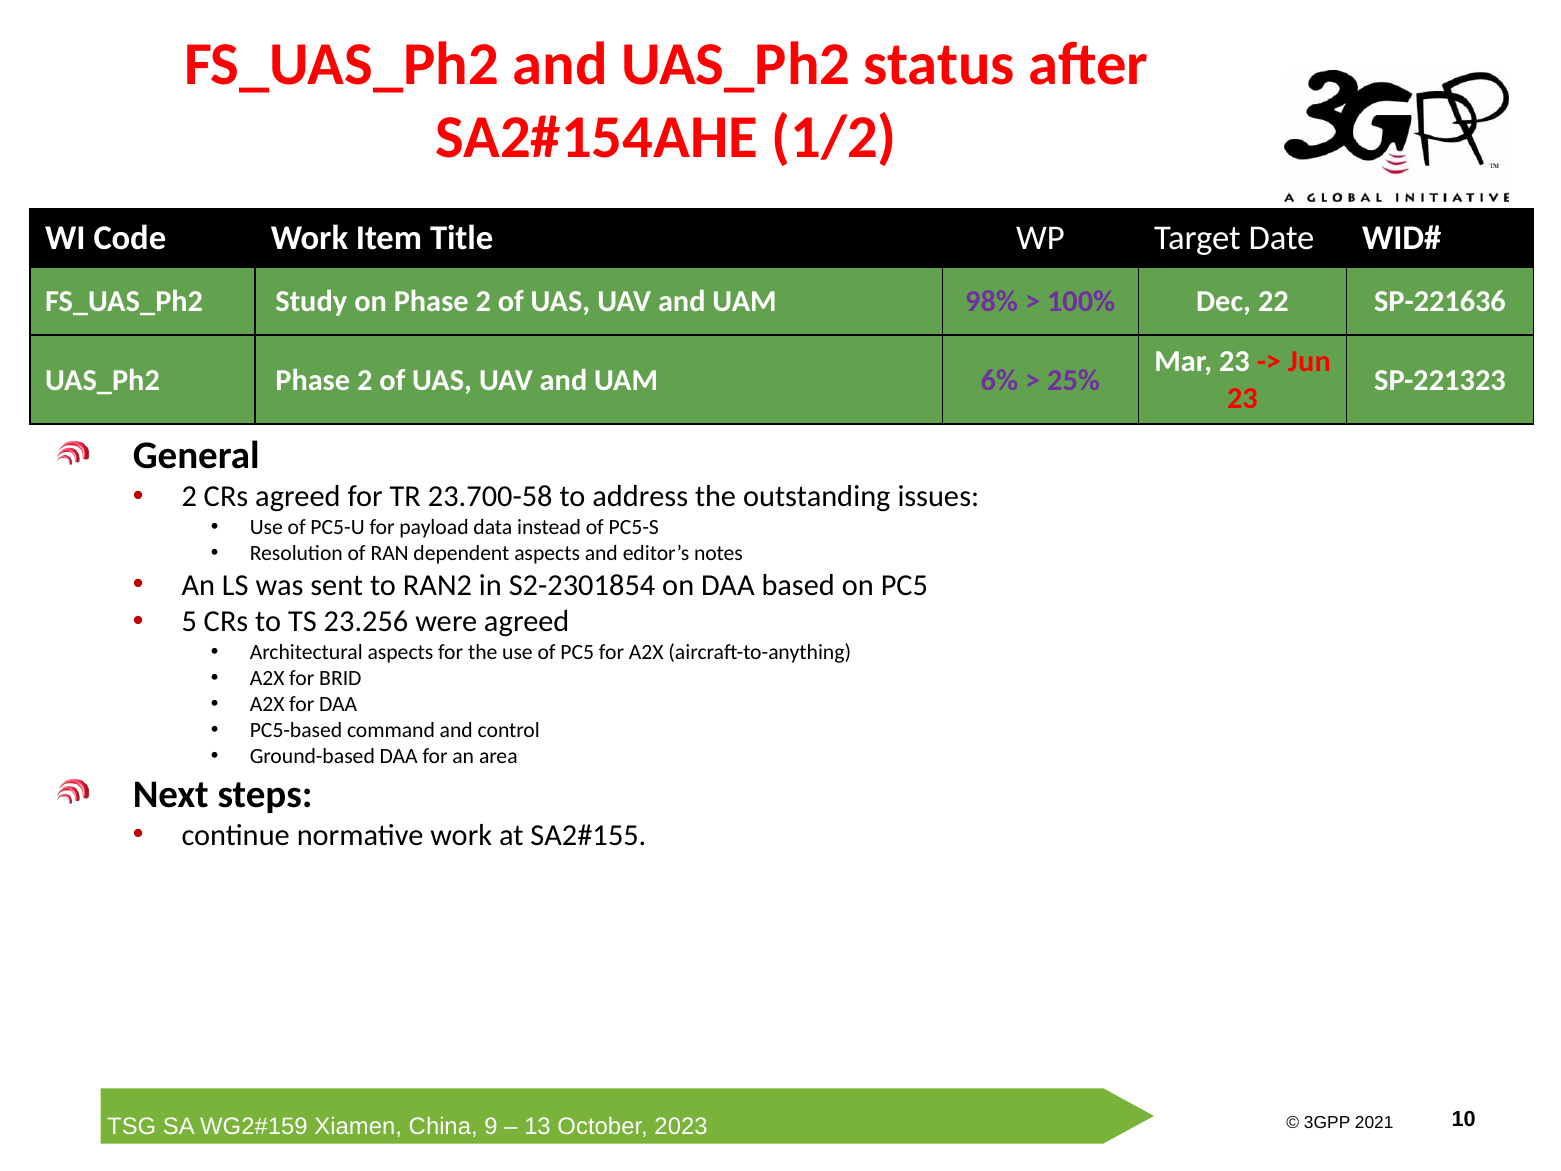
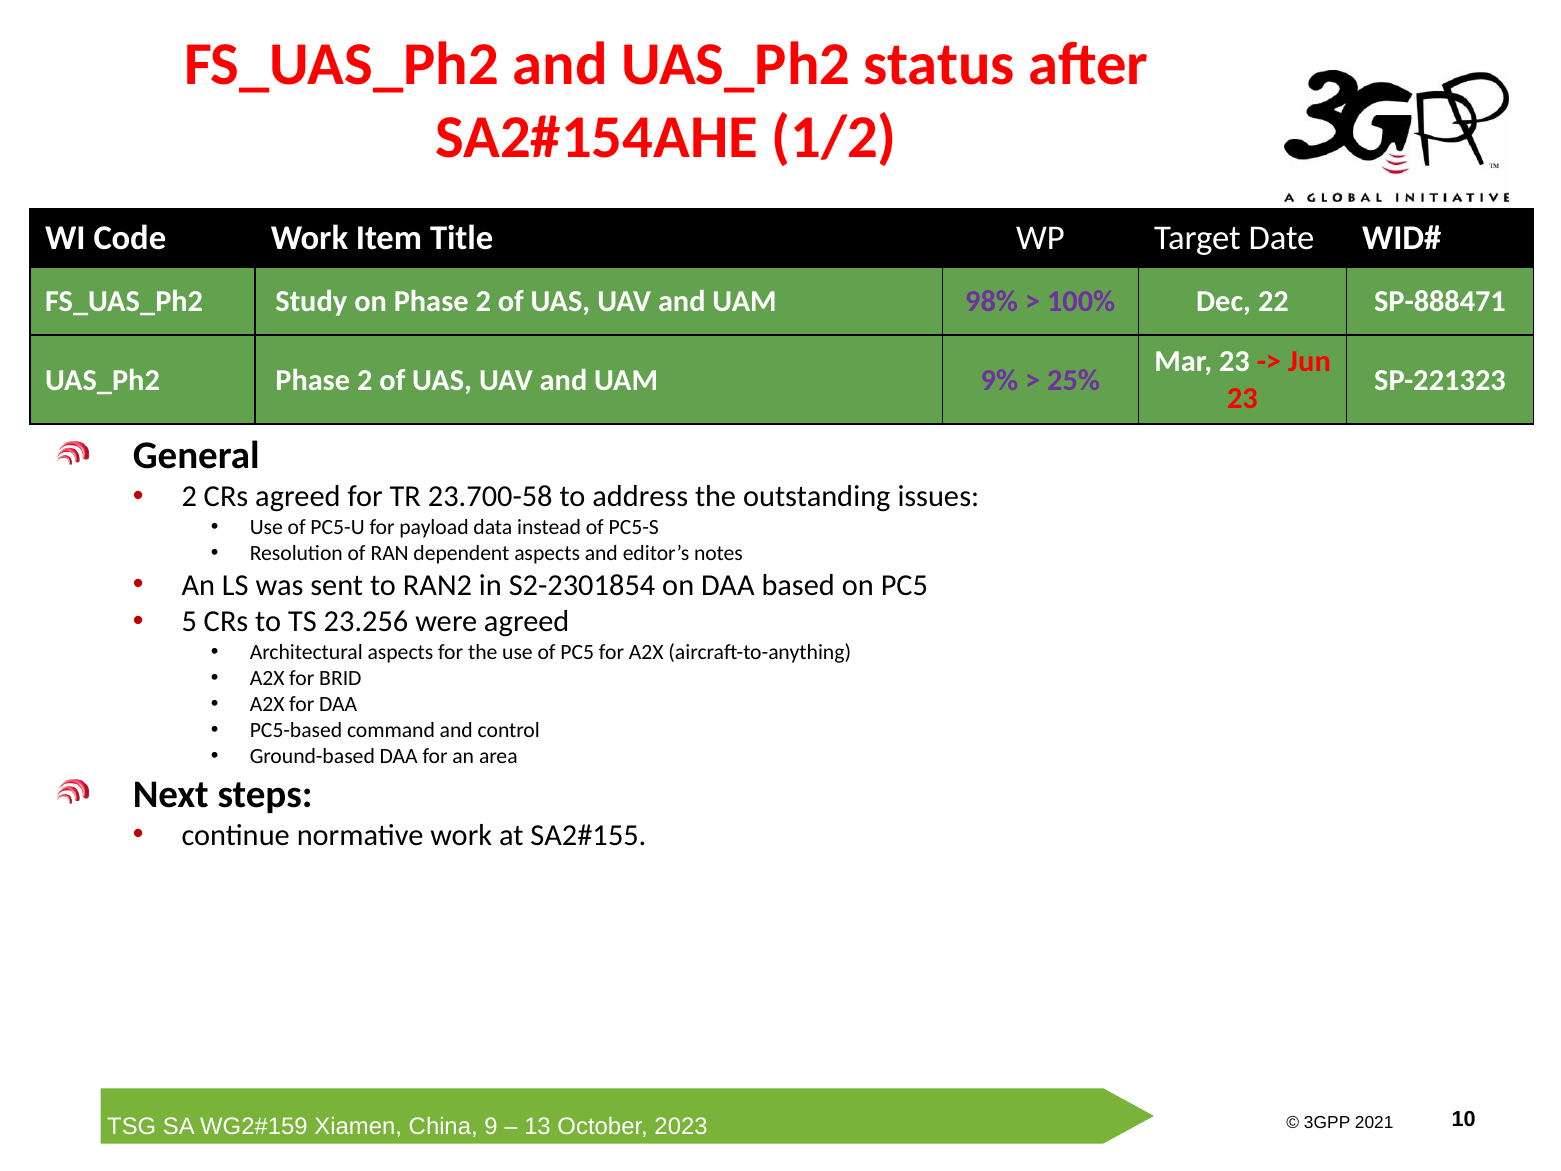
SP-221636: SP-221636 -> SP-888471
6%: 6% -> 9%
